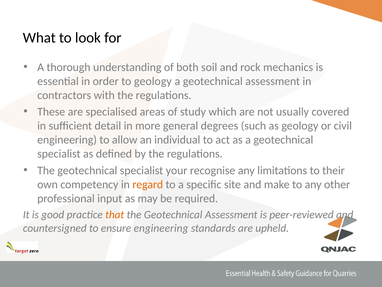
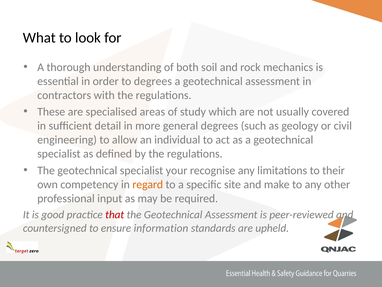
to geology: geology -> degrees
that colour: orange -> red
ensure engineering: engineering -> information
